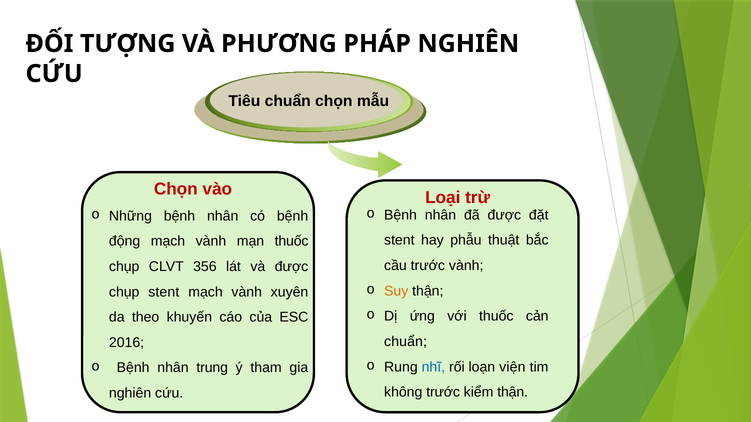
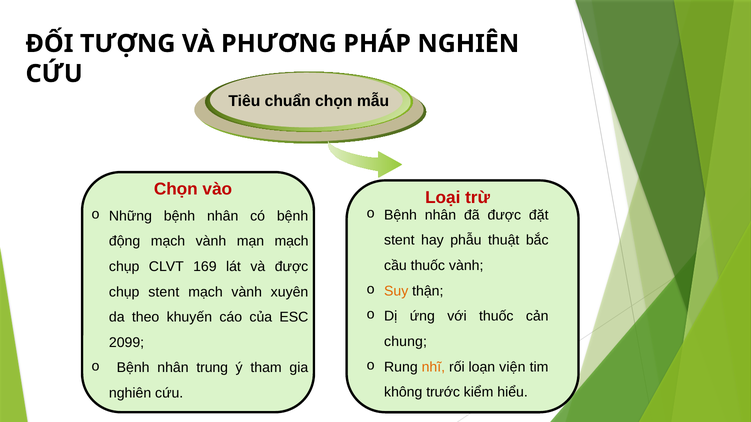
mạn thuốc: thuốc -> mạch
cầu trước: trước -> thuốc
356: 356 -> 169
chuẩn at (406, 342): chuẩn -> chung
2016: 2016 -> 2099
nhĩ colour: blue -> orange
kiểm thận: thận -> hiểu
